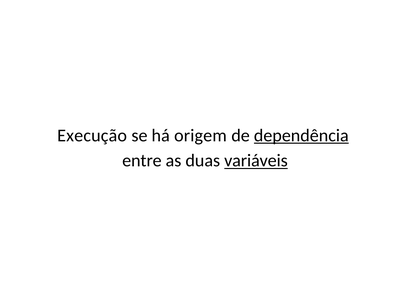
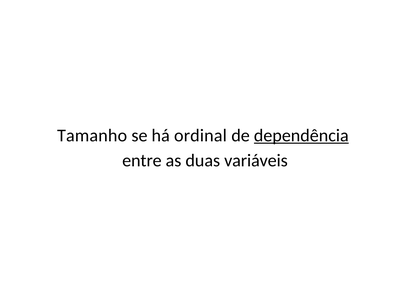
Execução: Execução -> Tamanho
origem: origem -> ordinal
variáveis underline: present -> none
